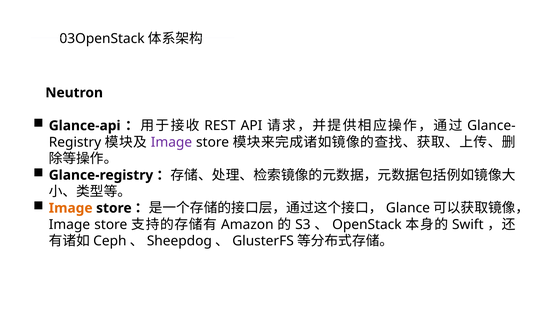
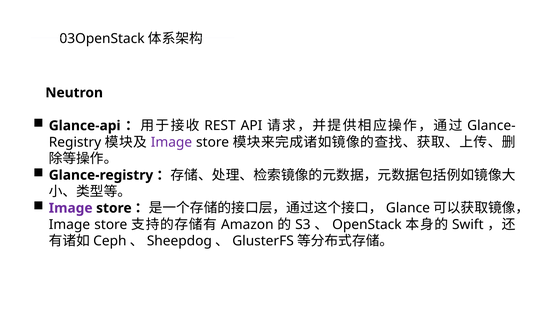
Image at (71, 208) colour: orange -> purple
